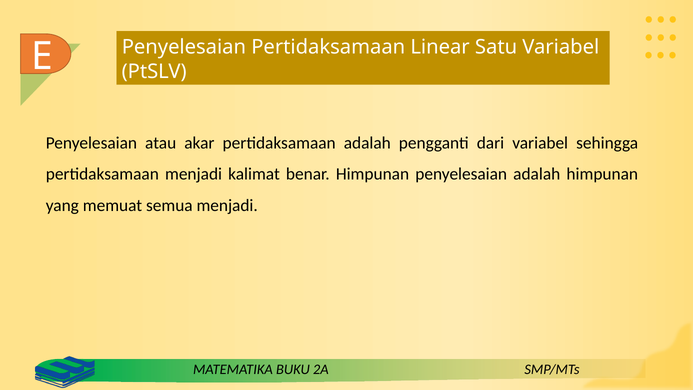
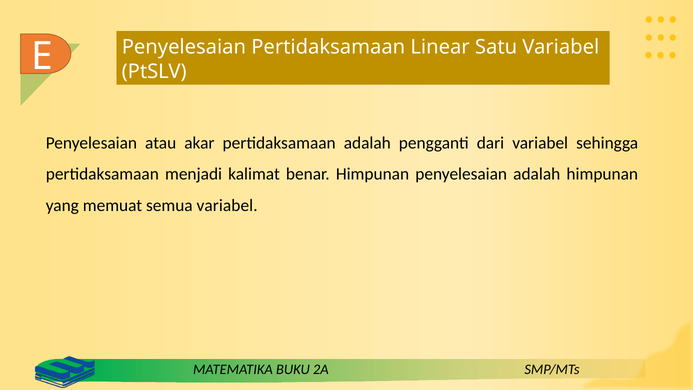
semua menjadi: menjadi -> variabel
